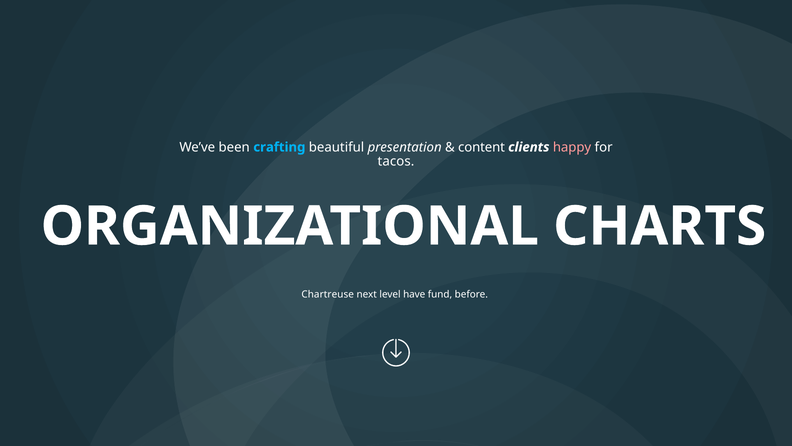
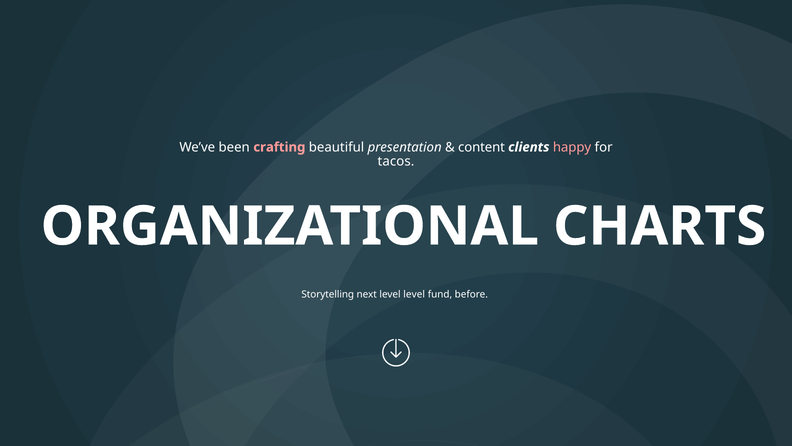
crafting colour: light blue -> pink
Chartreuse: Chartreuse -> Storytelling
level have: have -> level
